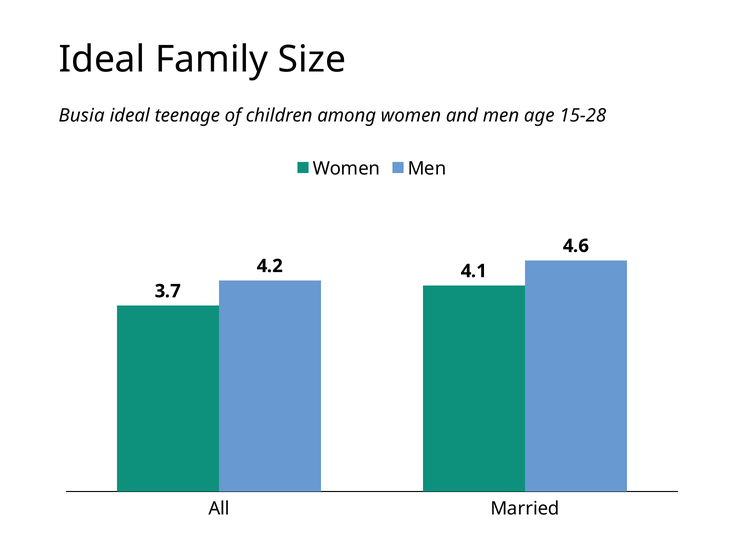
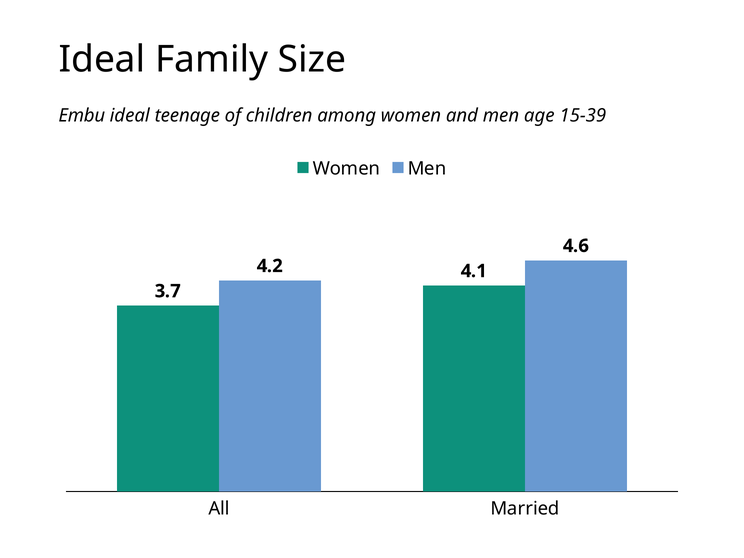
Busia: Busia -> Embu
15-28: 15-28 -> 15-39
